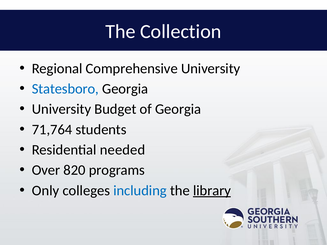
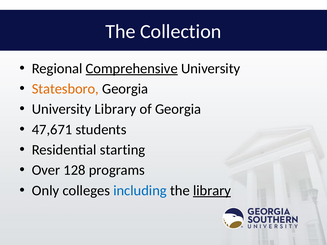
Comprehensive underline: none -> present
Statesboro colour: blue -> orange
University Budget: Budget -> Library
71,764: 71,764 -> 47,671
needed: needed -> starting
820: 820 -> 128
